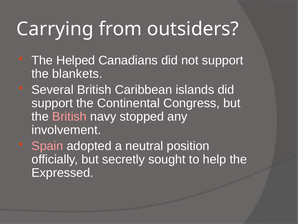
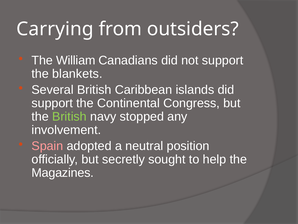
Helped: Helped -> William
British at (69, 116) colour: pink -> light green
Expressed: Expressed -> Magazines
